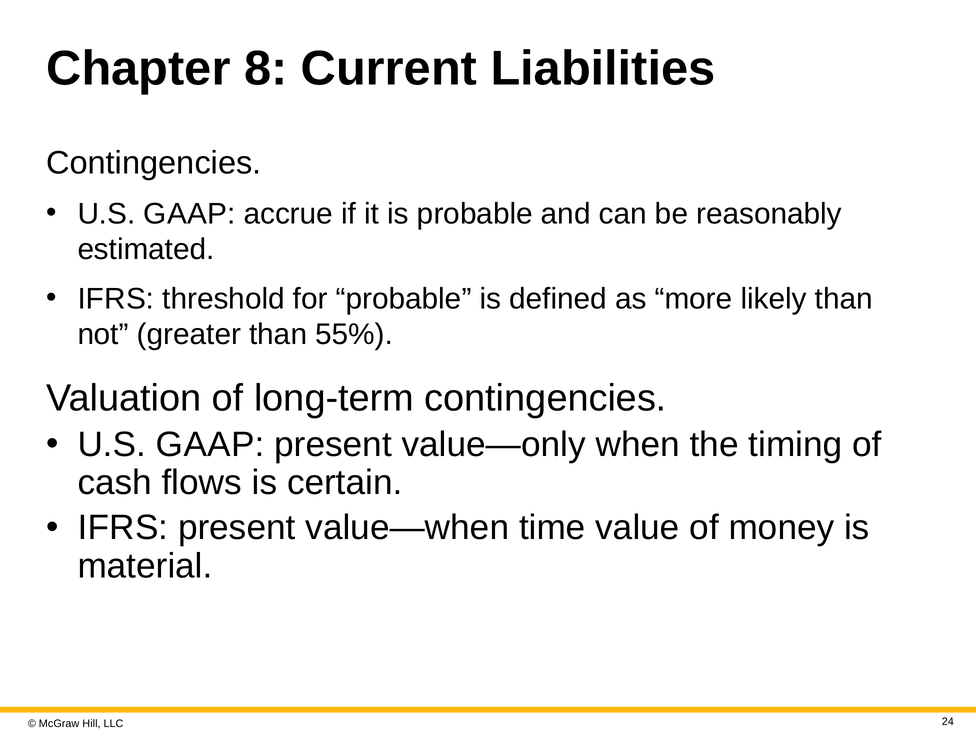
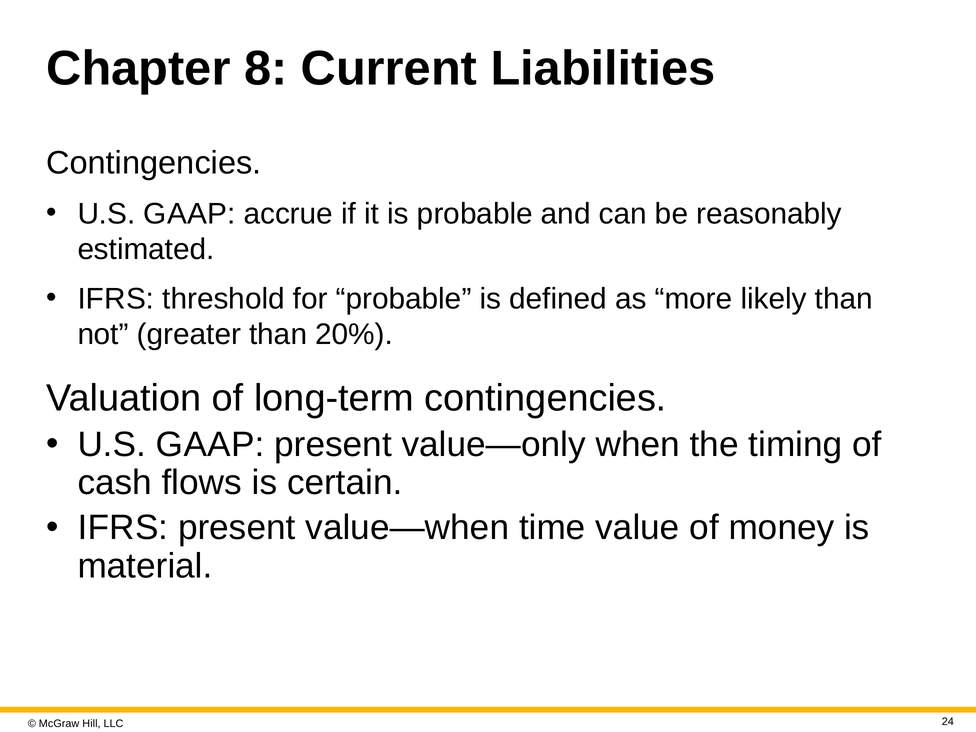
55%: 55% -> 20%
